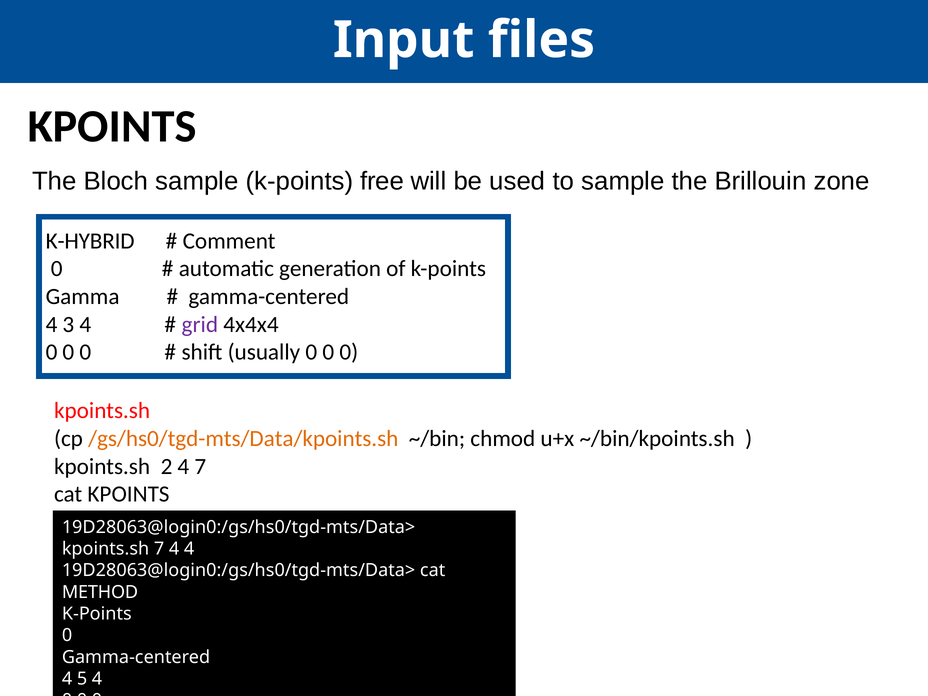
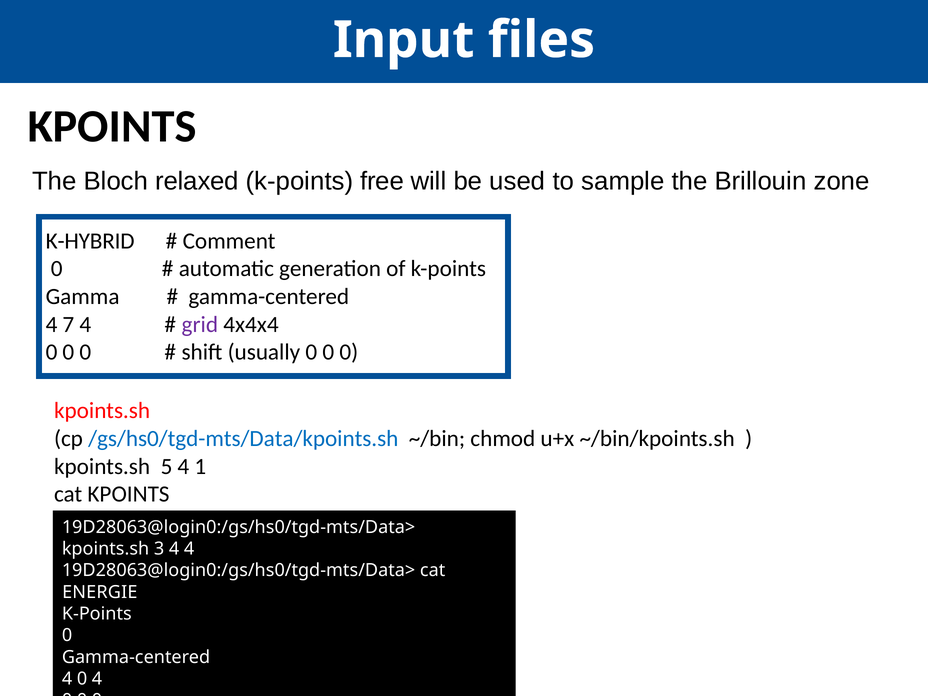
Bloch sample: sample -> relaxed
3: 3 -> 7
/gs/hs0/tgd-mts/Data/kpoints.sh colour: orange -> blue
2: 2 -> 5
4 7: 7 -> 1
kpoints.sh 7: 7 -> 3
METHOD: METHOD -> ENERGIE
5 at (82, 679): 5 -> 0
